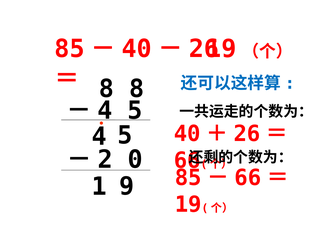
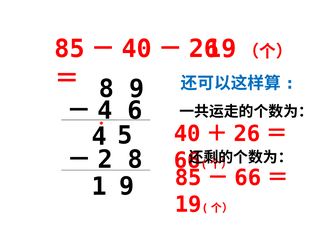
8 8: 8 -> 9
5 at (135, 110): 5 -> 6
0 at (135, 159): 0 -> 8
